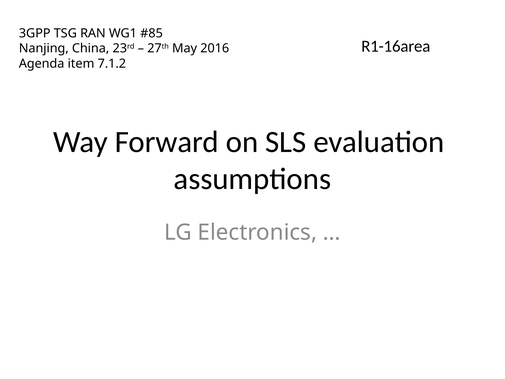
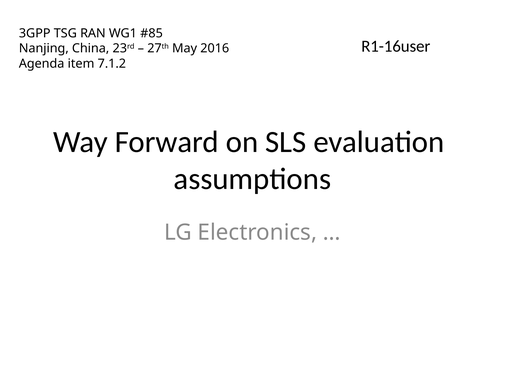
R1-16area: R1-16area -> R1-16user
